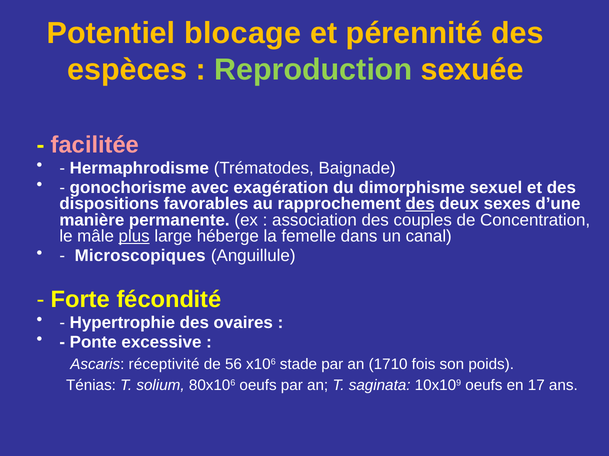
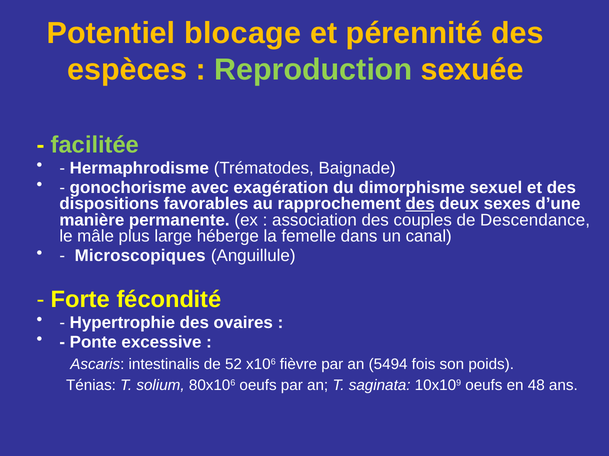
facilitée colour: pink -> light green
Concentration: Concentration -> Descendance
plus underline: present -> none
réceptivité: réceptivité -> intestinalis
56: 56 -> 52
stade: stade -> fièvre
1710: 1710 -> 5494
17: 17 -> 48
